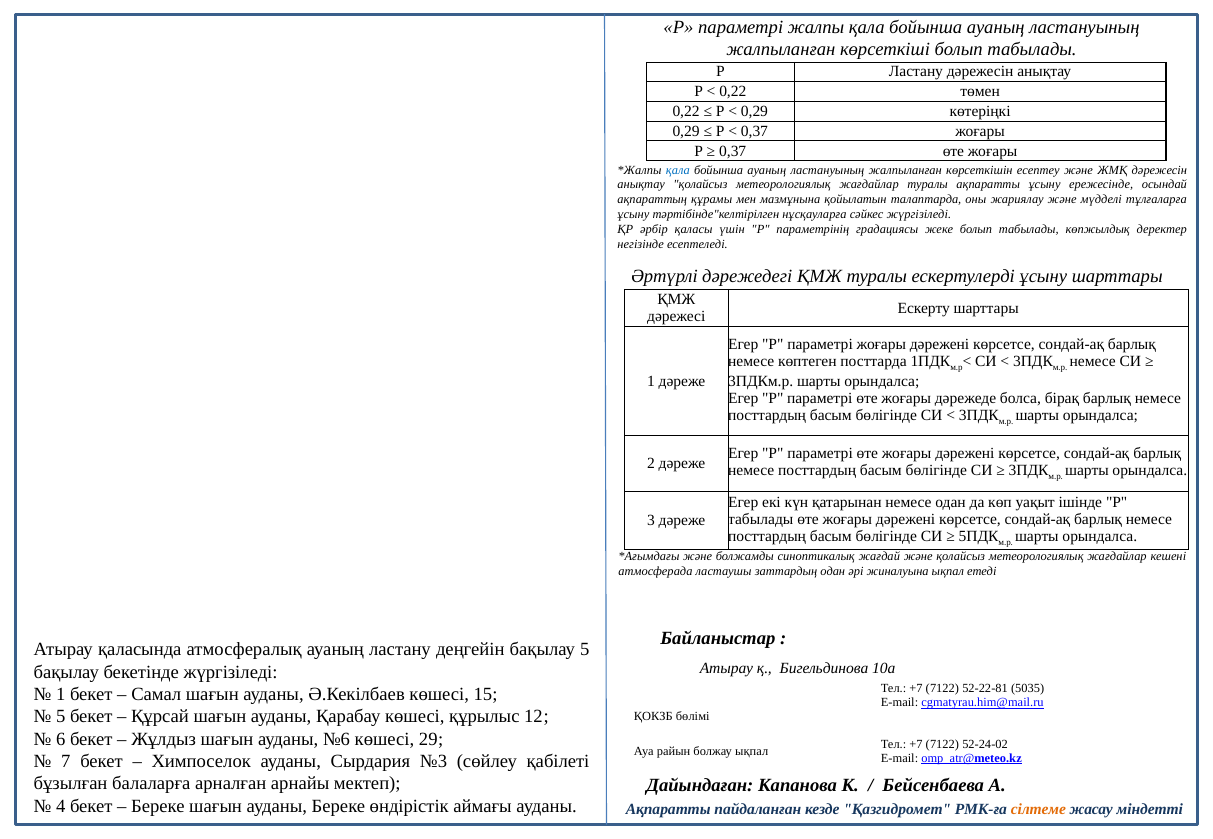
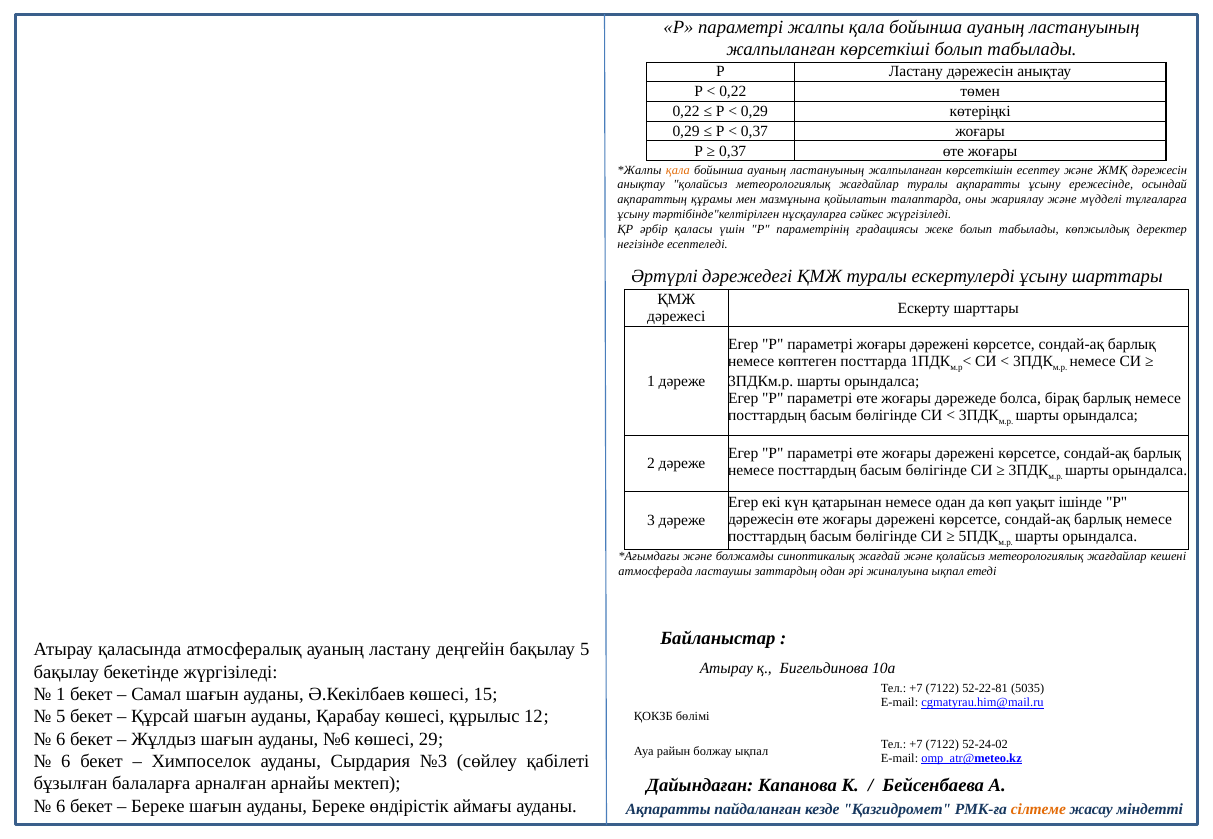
қала at (678, 170) colour: blue -> orange
табылады at (761, 520): табылады -> дәрежесін
7 at (66, 762): 7 -> 6
4 at (61, 807): 4 -> 6
